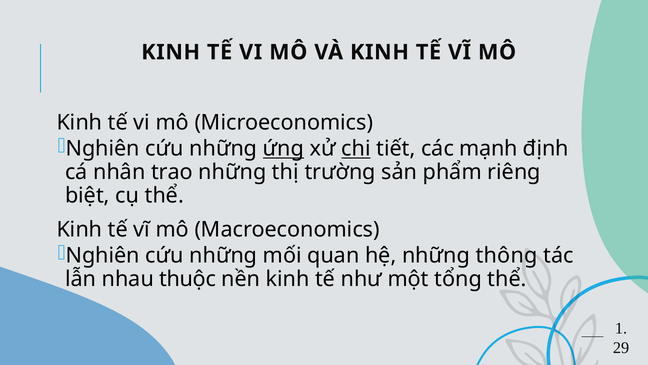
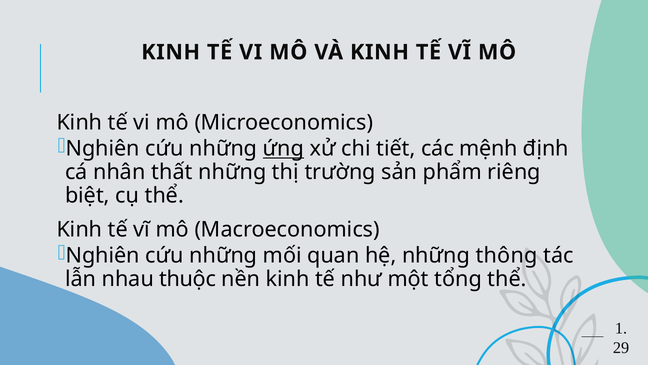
chi underline: present -> none
mạnh: mạnh -> mệnh
trao: trao -> thất
